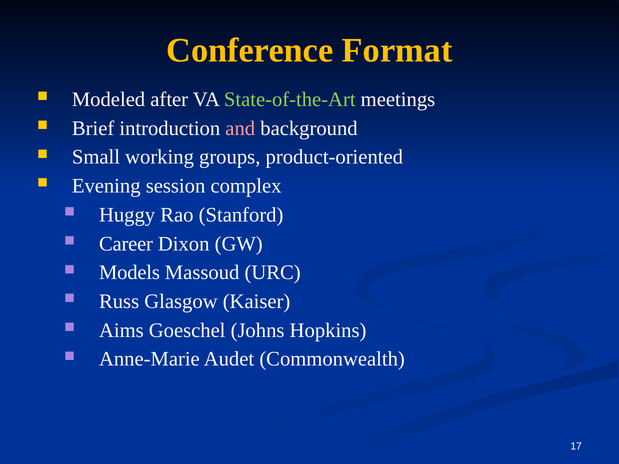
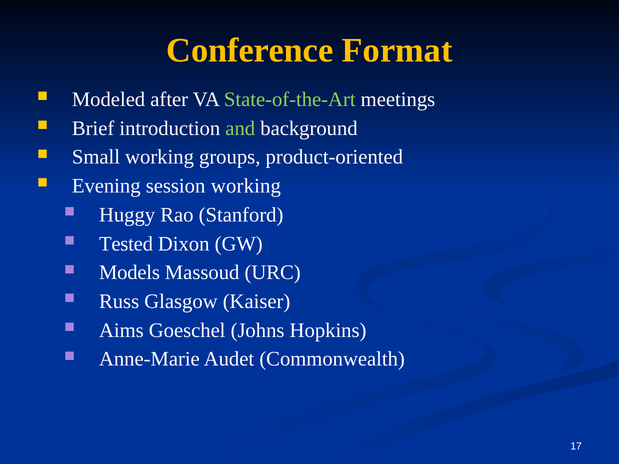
and colour: pink -> light green
session complex: complex -> working
Career: Career -> Tested
